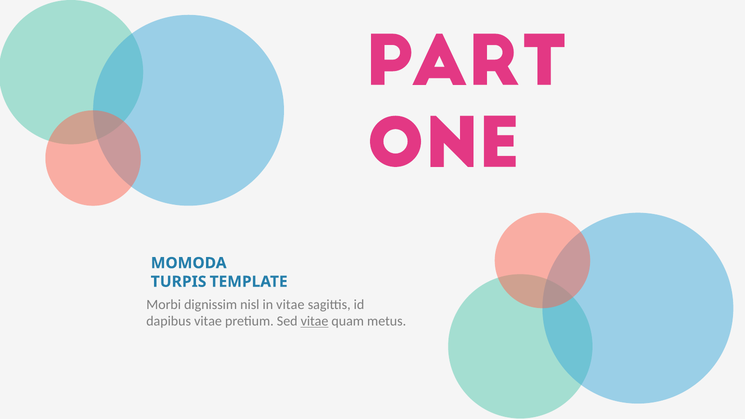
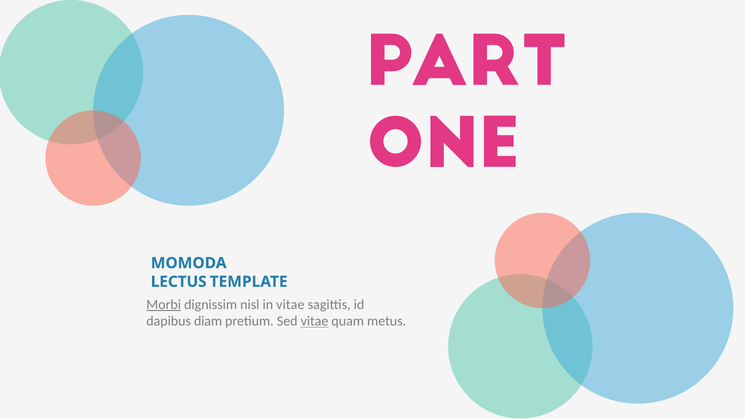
TURPIS: TURPIS -> LECTUS
Morbi underline: none -> present
dapibus vitae: vitae -> diam
